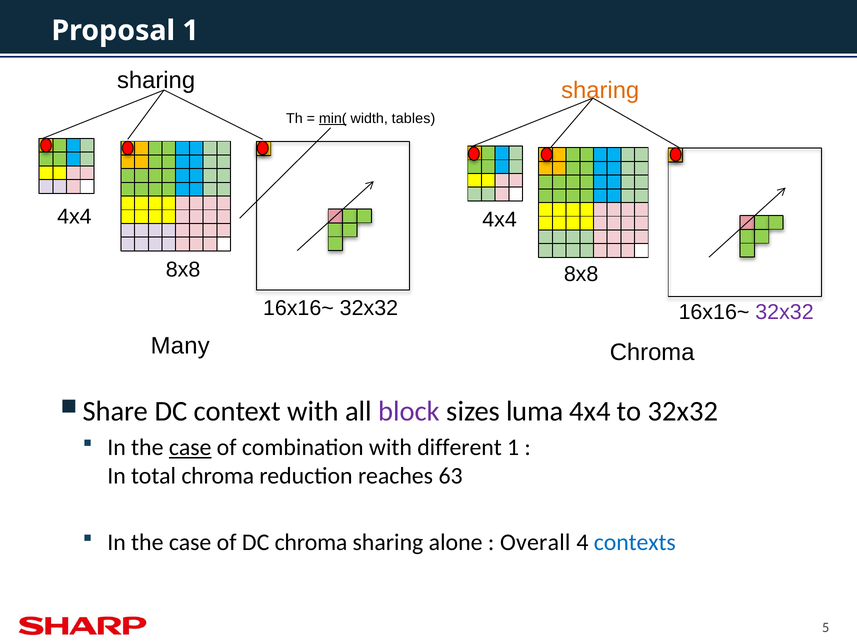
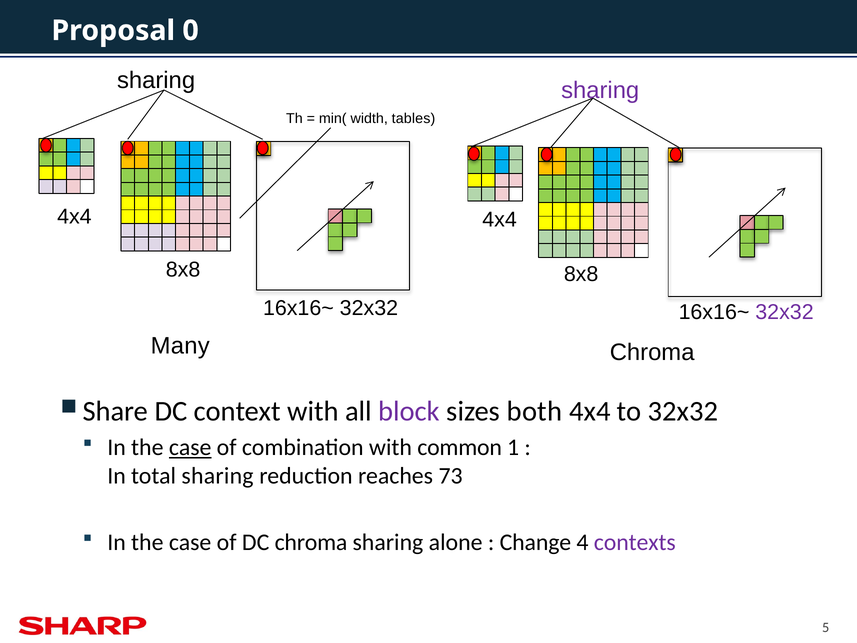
Proposal 1: 1 -> 0
sharing at (600, 91) colour: orange -> purple
min( underline: present -> none
luma: luma -> both
different: different -> common
total chroma: chroma -> sharing
63: 63 -> 73
Overall: Overall -> Change
contexts colour: blue -> purple
